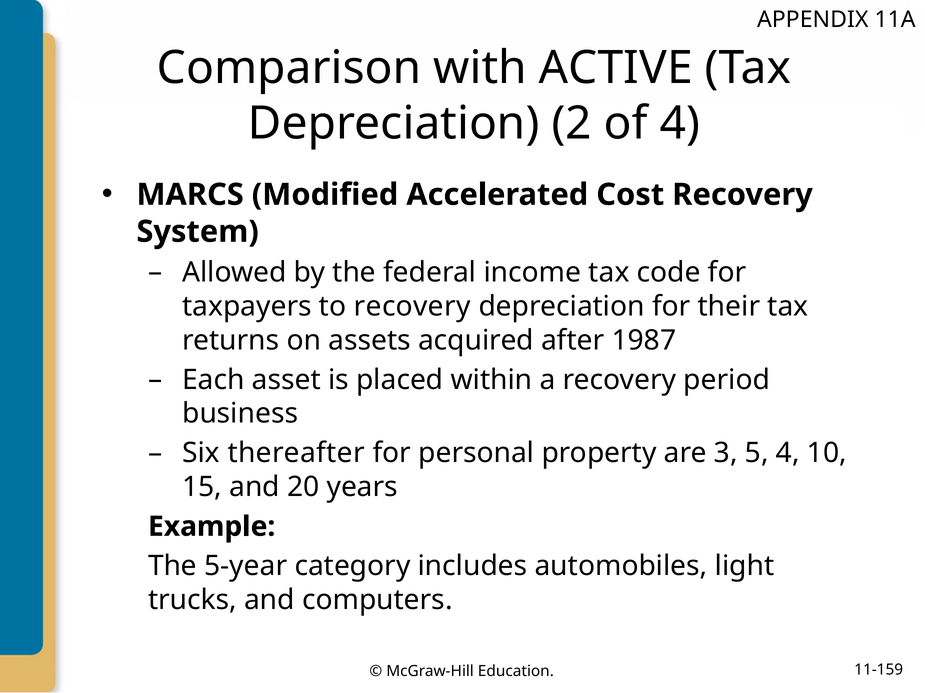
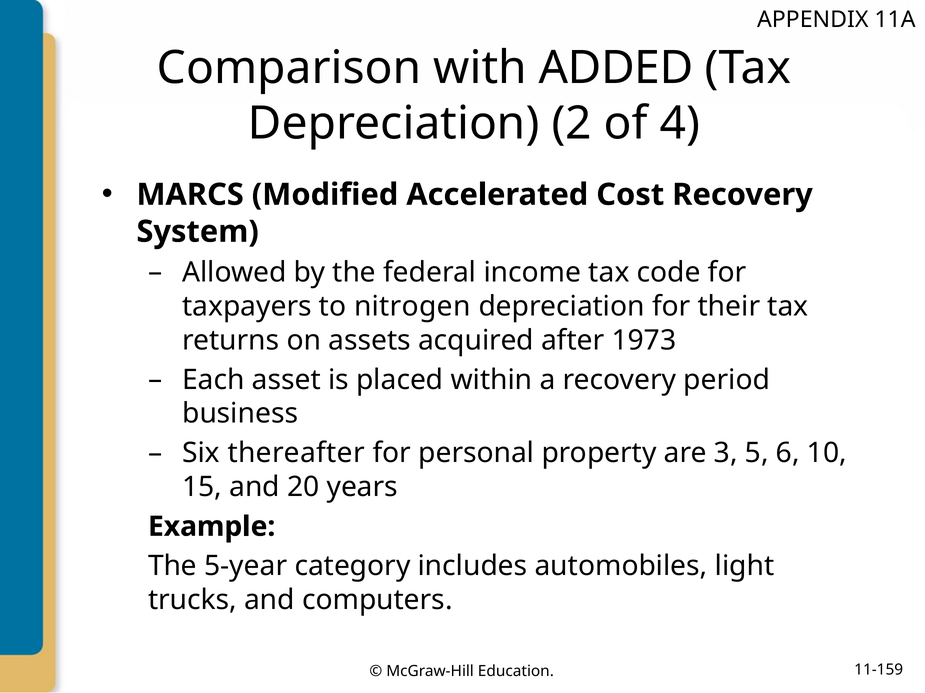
ACTIVE: ACTIVE -> ADDED
to recovery: recovery -> nitrogen
1987: 1987 -> 1973
5 4: 4 -> 6
